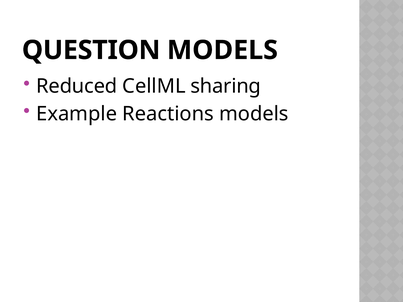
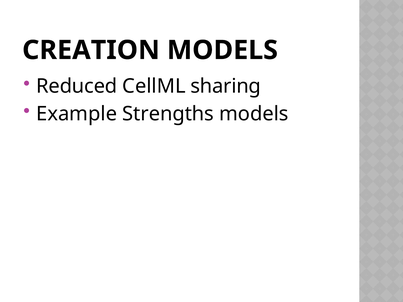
QUESTION: QUESTION -> CREATION
Reactions: Reactions -> Strengths
